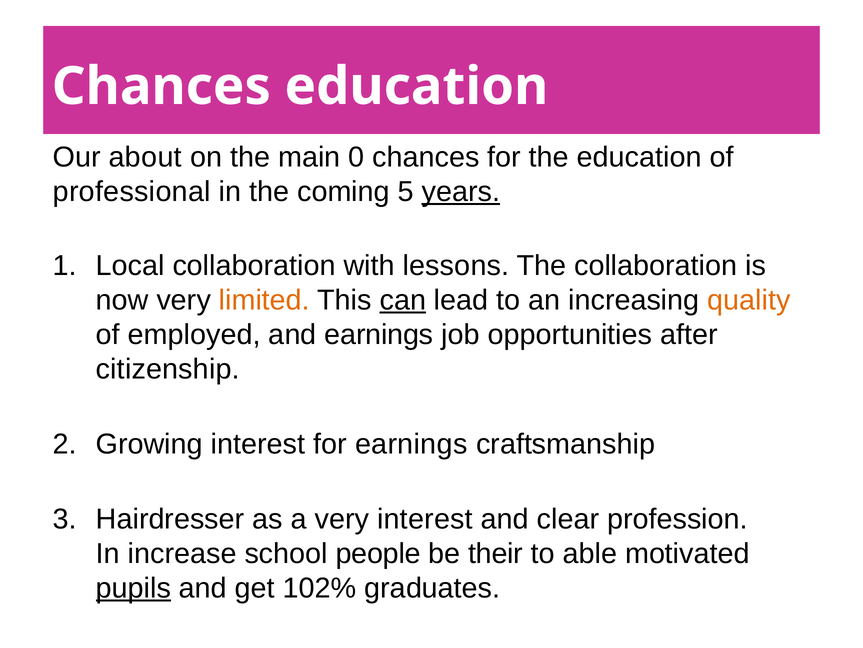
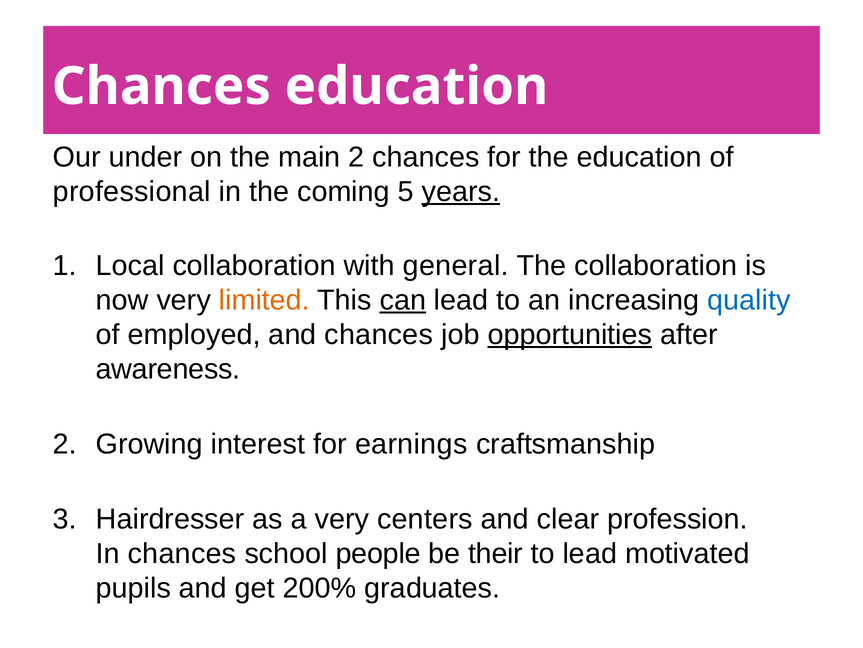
about: about -> under
main 0: 0 -> 2
lessons: lessons -> general
quality colour: orange -> blue
and earnings: earnings -> chances
opportunities underline: none -> present
citizenship: citizenship -> awareness
very interest: interest -> centers
In increase: increase -> chances
to able: able -> lead
pupils underline: present -> none
102%: 102% -> 200%
